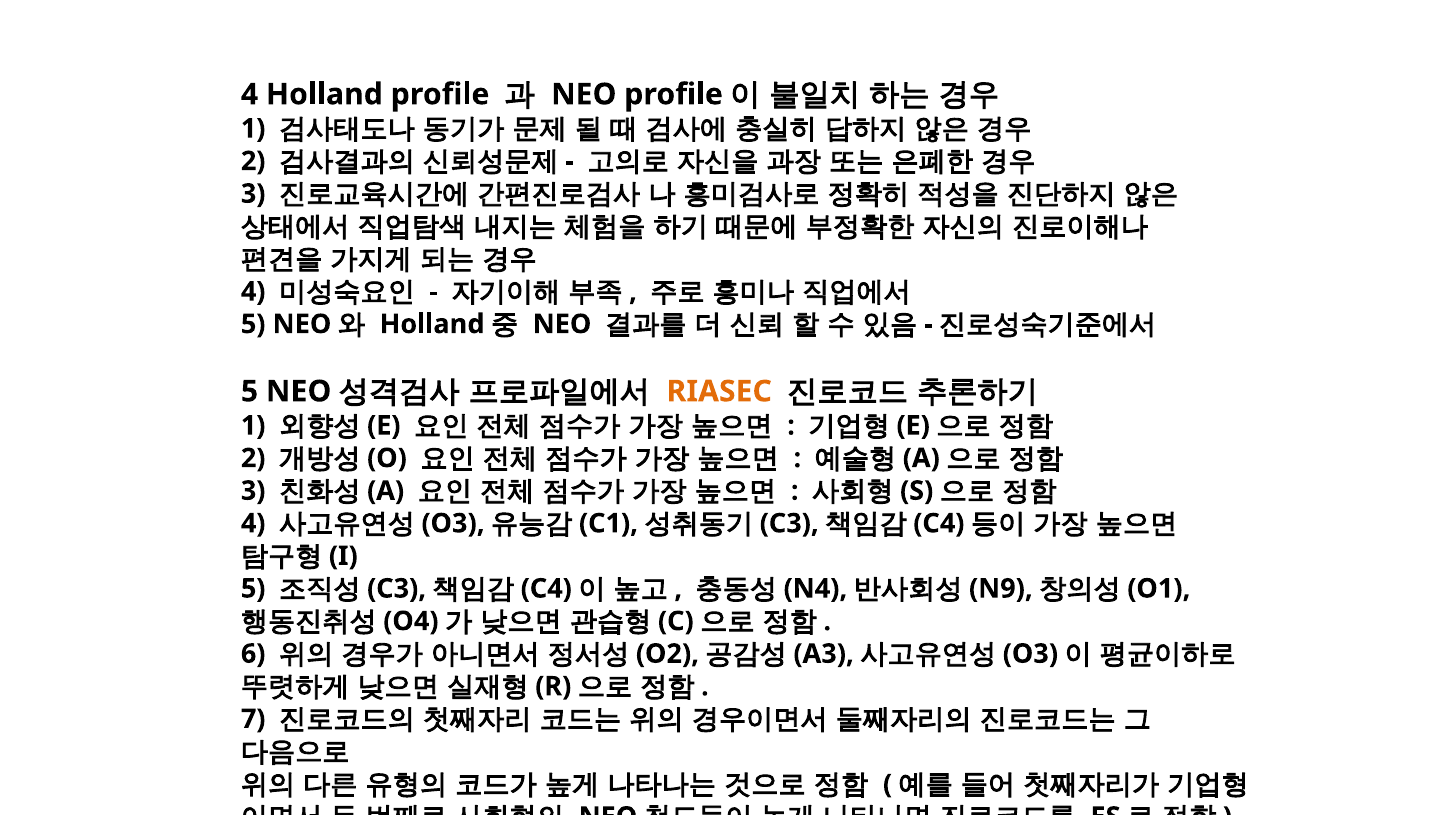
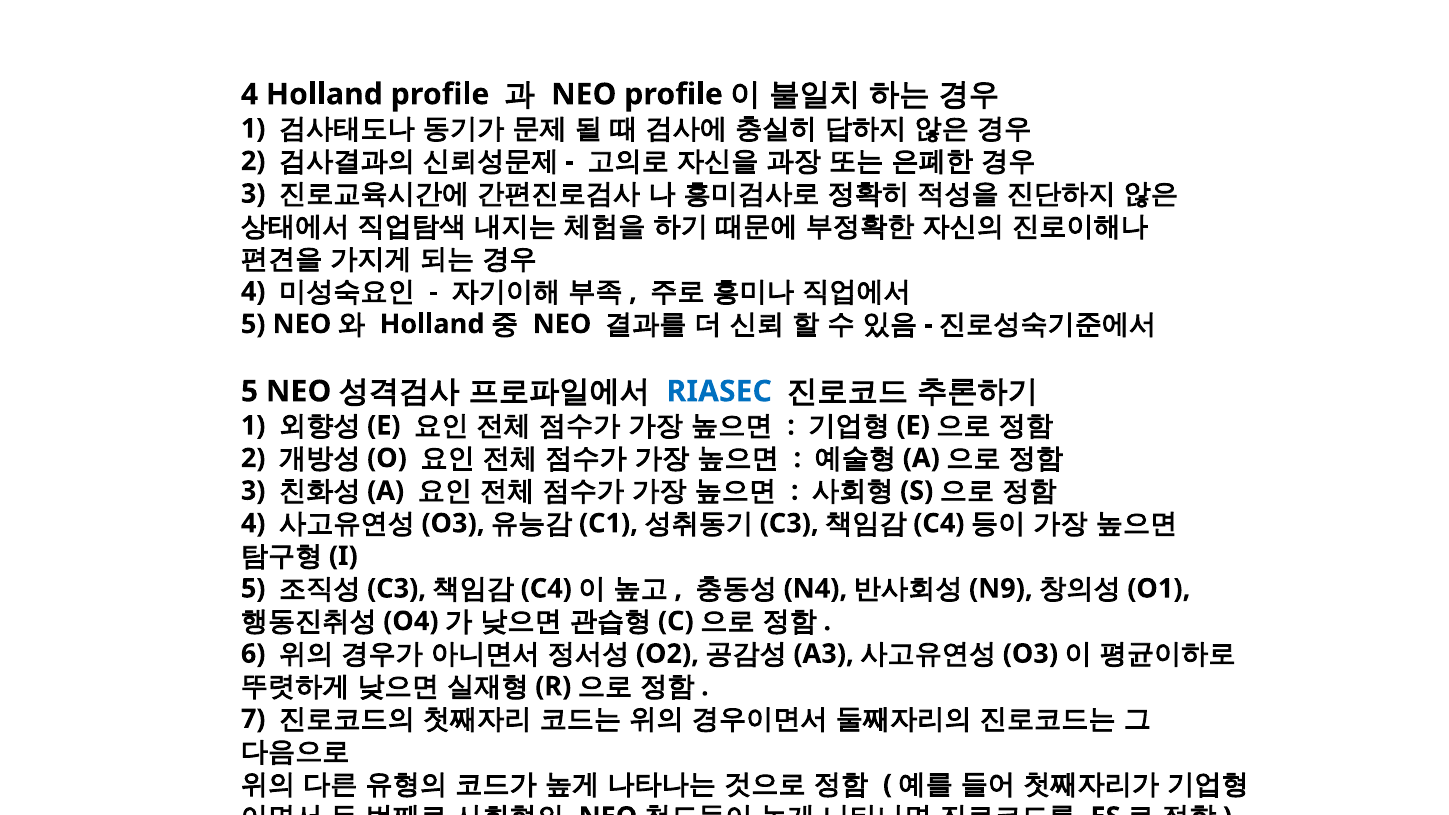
RIASEC colour: orange -> blue
